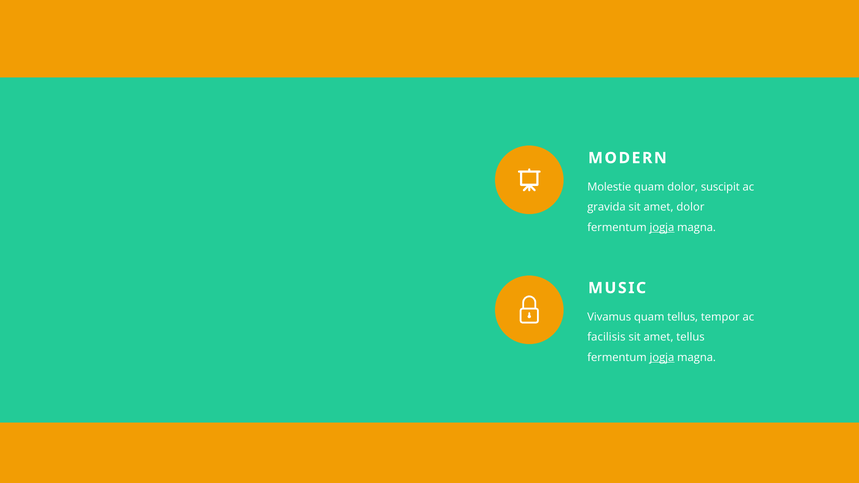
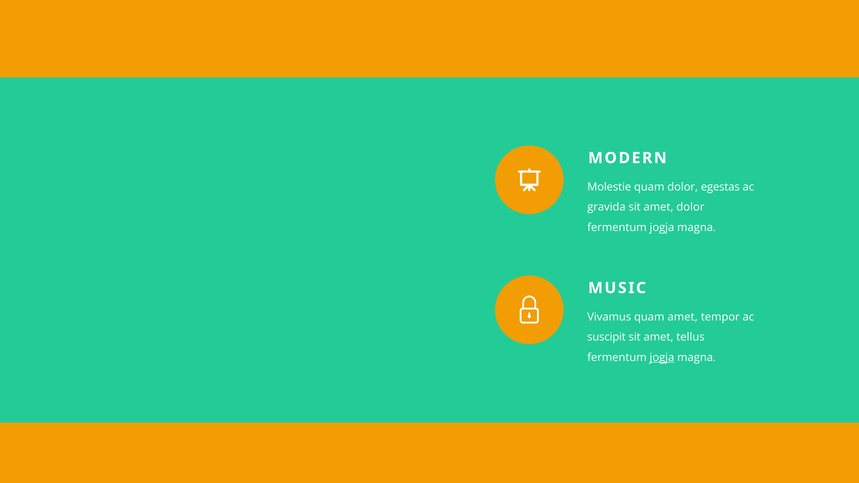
suscipit: suscipit -> egestas
jogja at (662, 227) underline: present -> none
quam tellus: tellus -> amet
facilisis: facilisis -> suscipit
